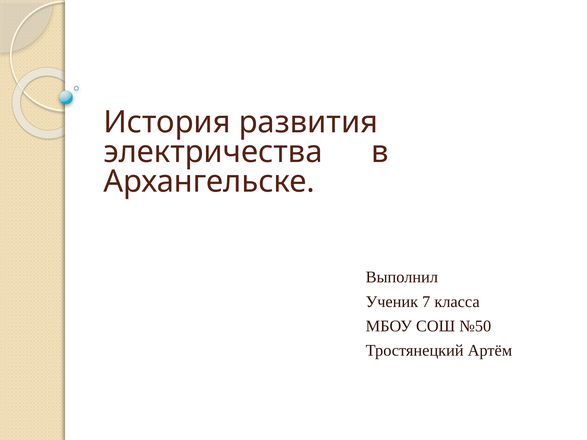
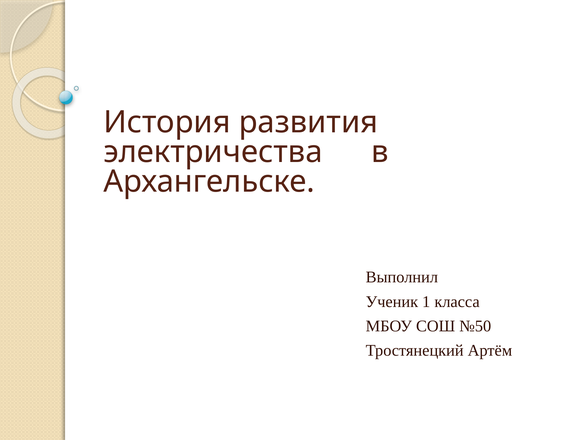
7: 7 -> 1
